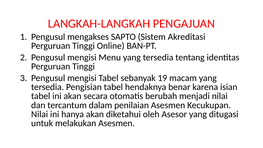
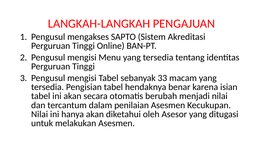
19: 19 -> 33
